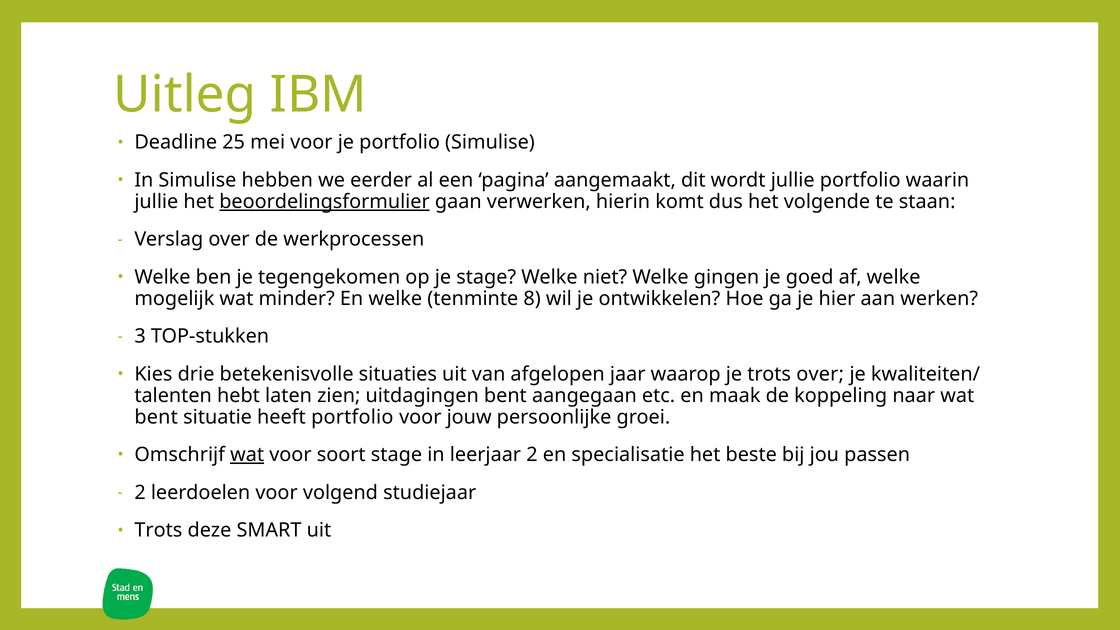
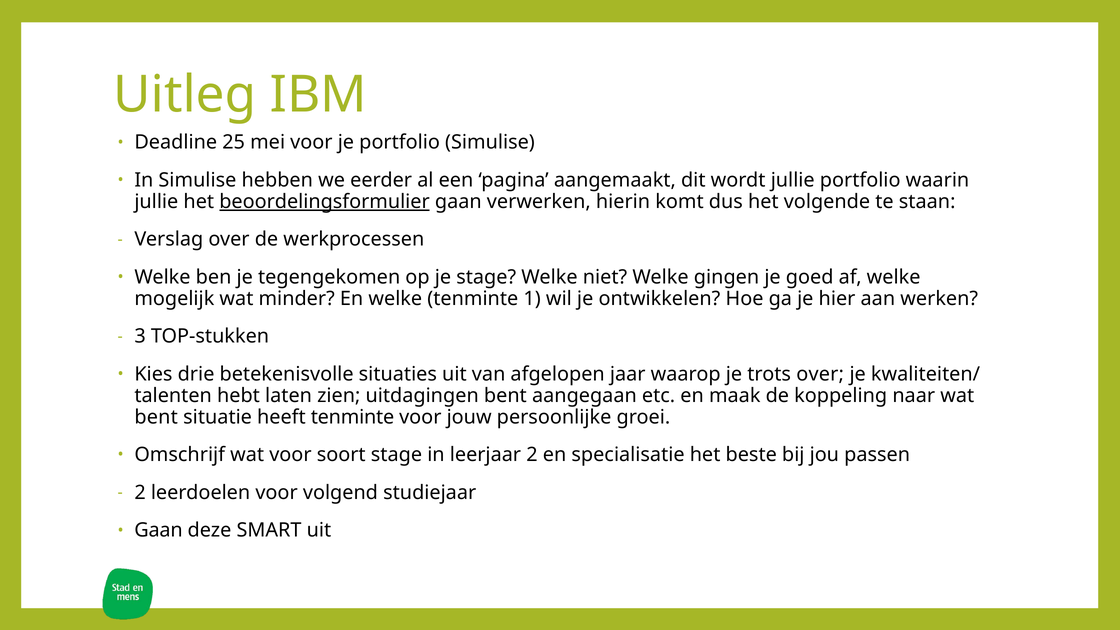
8: 8 -> 1
heeft portfolio: portfolio -> tenminte
wat at (247, 455) underline: present -> none
Trots at (158, 530): Trots -> Gaan
